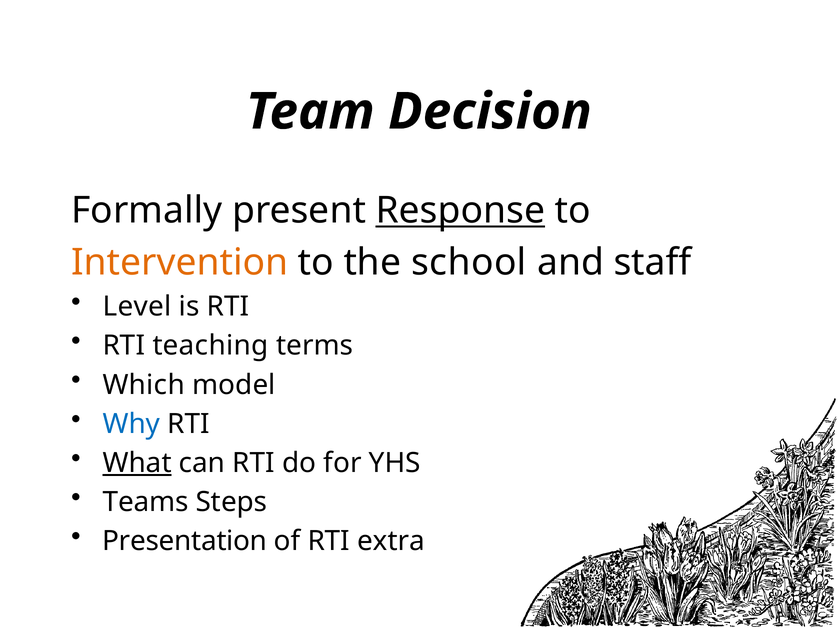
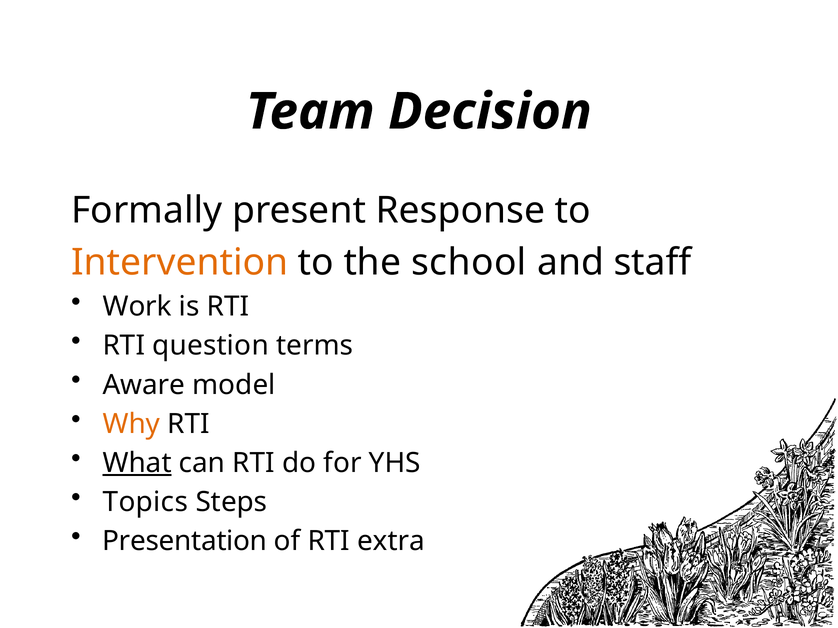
Response underline: present -> none
Level: Level -> Work
teaching: teaching -> question
Which: Which -> Aware
Why colour: blue -> orange
Teams: Teams -> Topics
